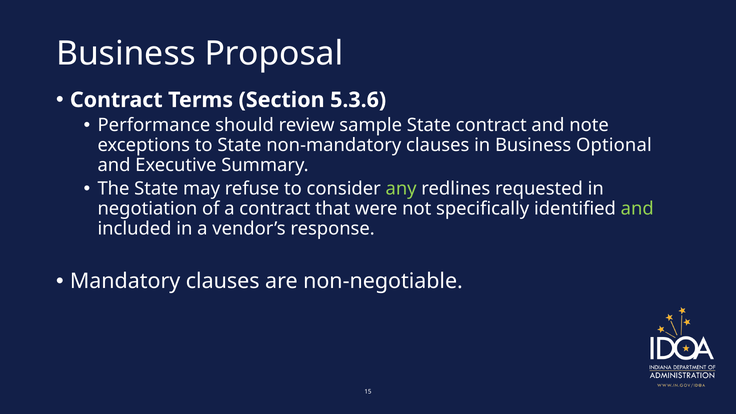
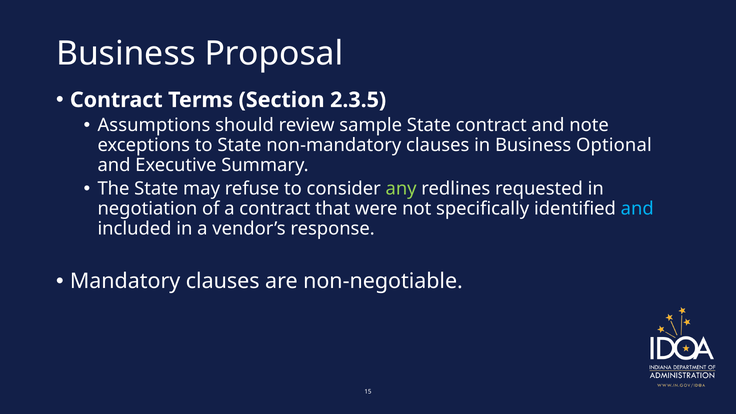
5.3.6: 5.3.6 -> 2.3.5
Performance: Performance -> Assumptions
and at (637, 209) colour: light green -> light blue
